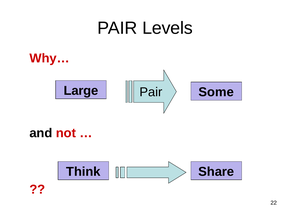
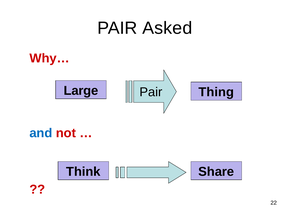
Levels: Levels -> Asked
Some: Some -> Thing
and colour: black -> blue
